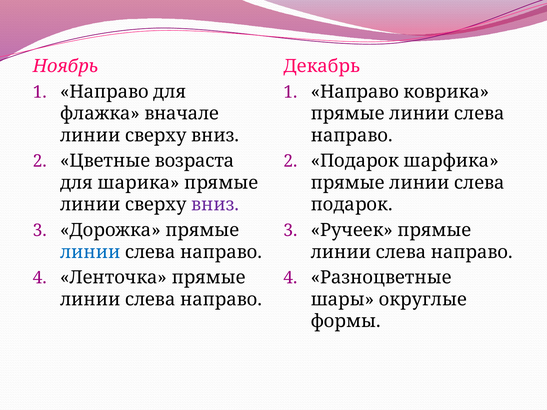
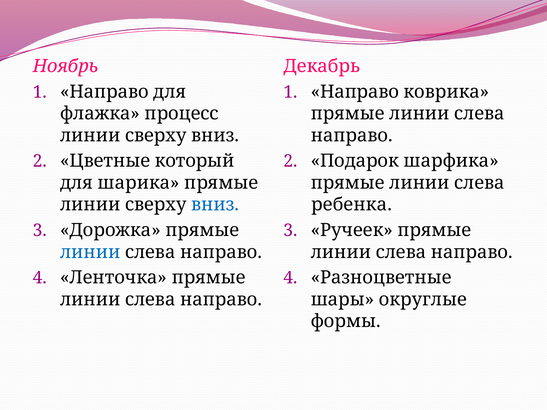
вначале: вначале -> процесс
возраста: возраста -> который
вниз at (215, 205) colour: purple -> blue
подарок at (352, 205): подарок -> ребенка
